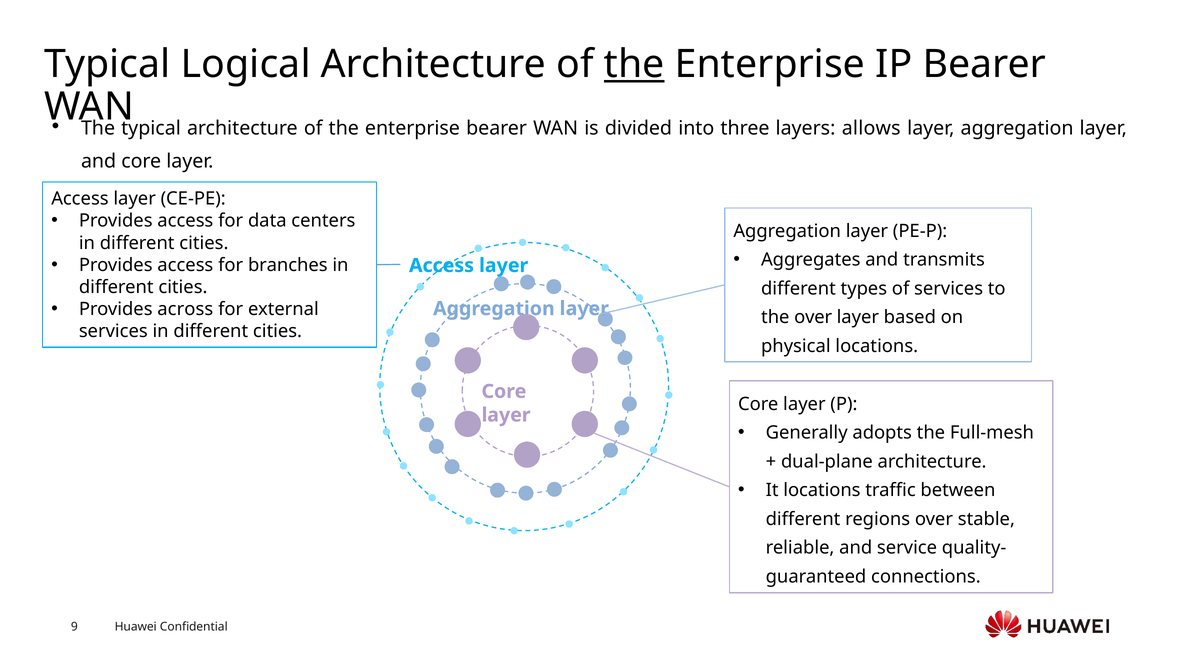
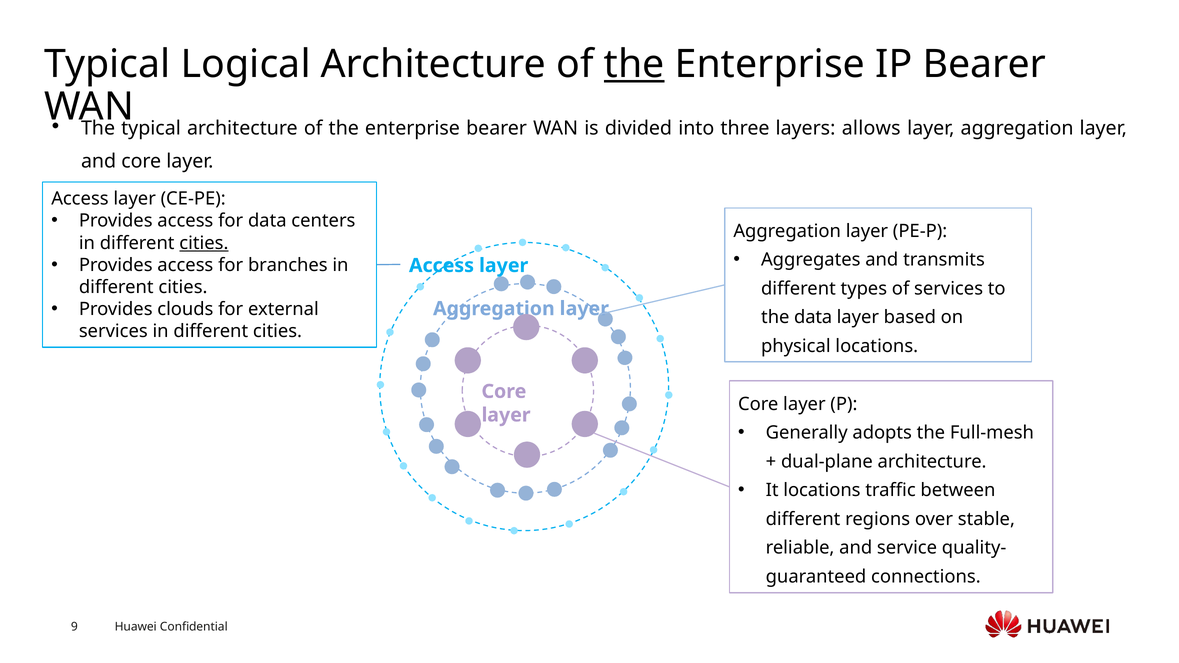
cities at (204, 243) underline: none -> present
across: across -> clouds
the over: over -> data
